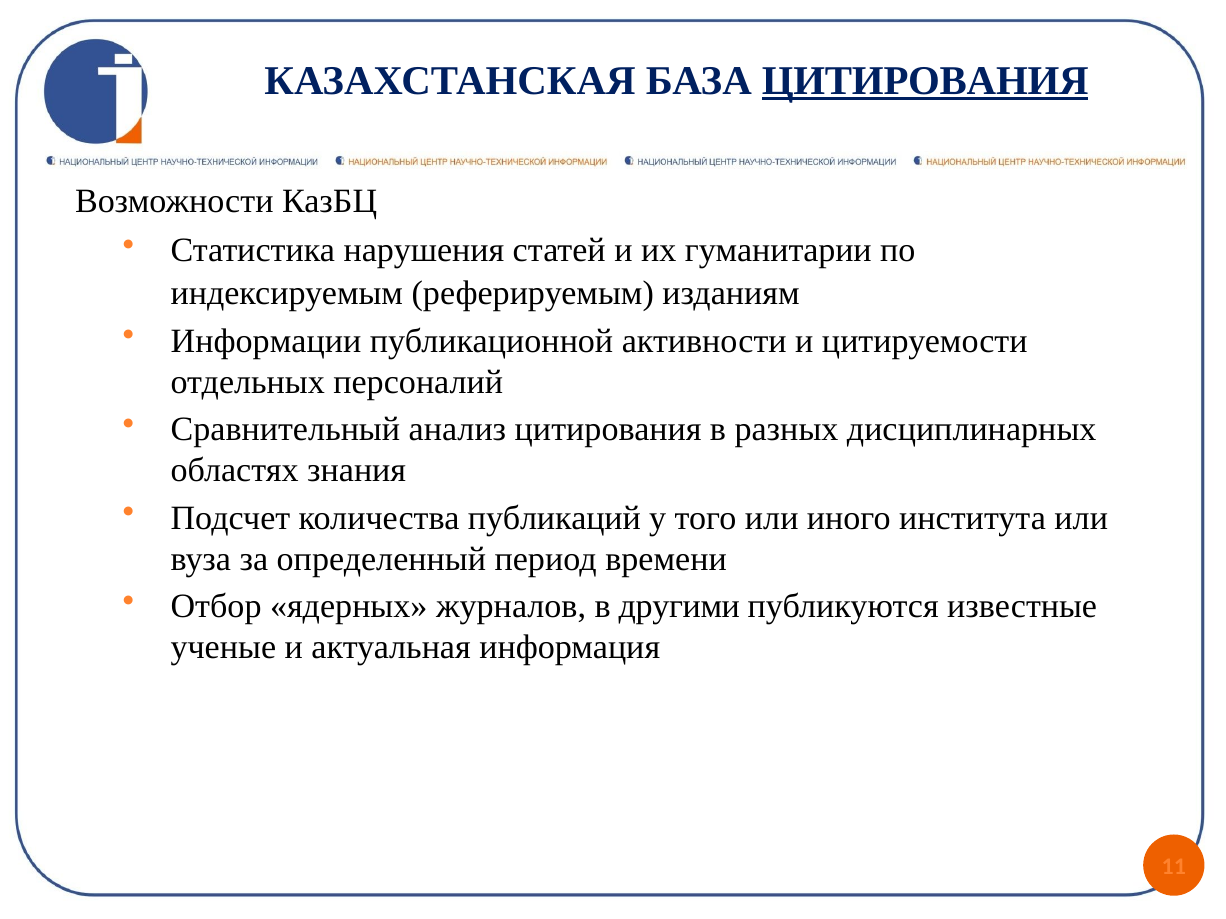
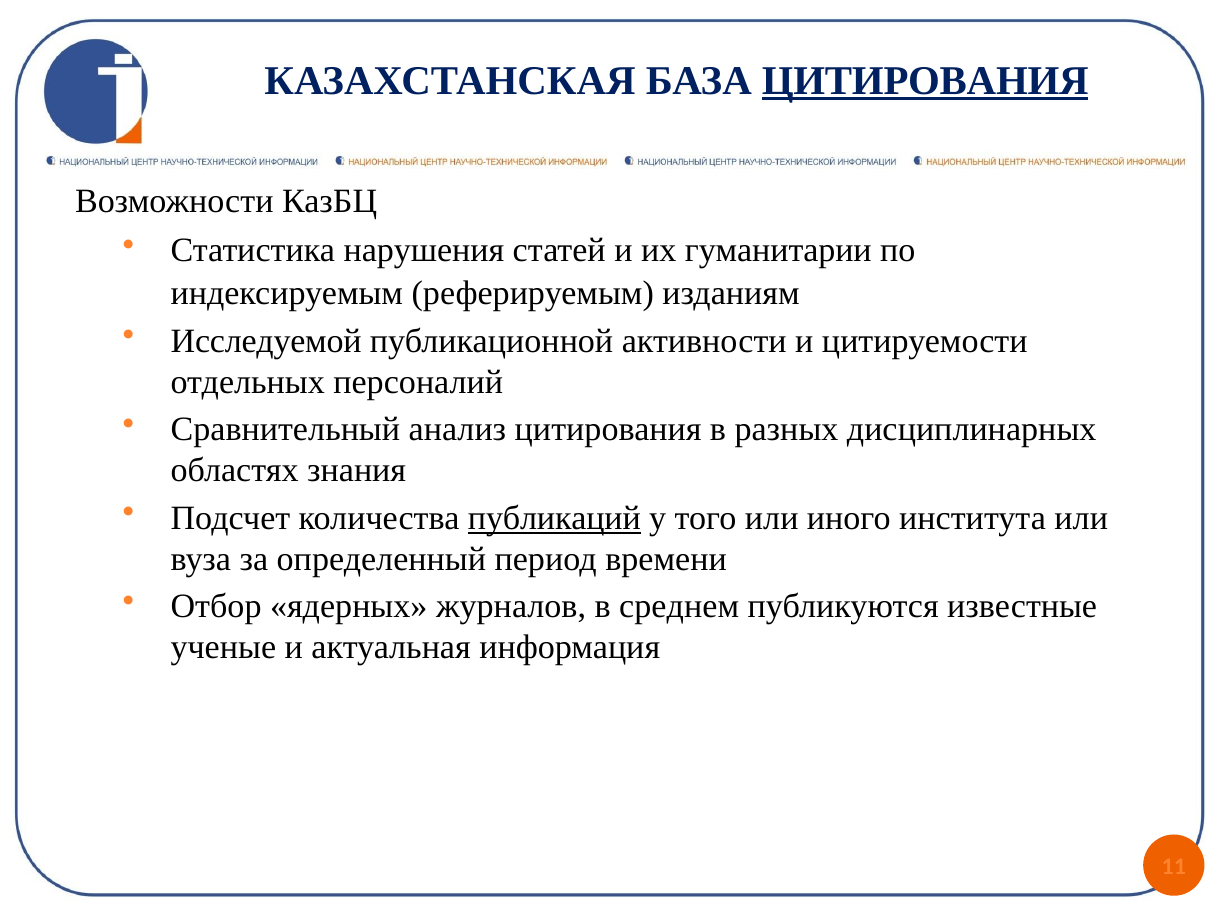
Информации: Информации -> Исследуемой
публикаций underline: none -> present
другими: другими -> среднем
